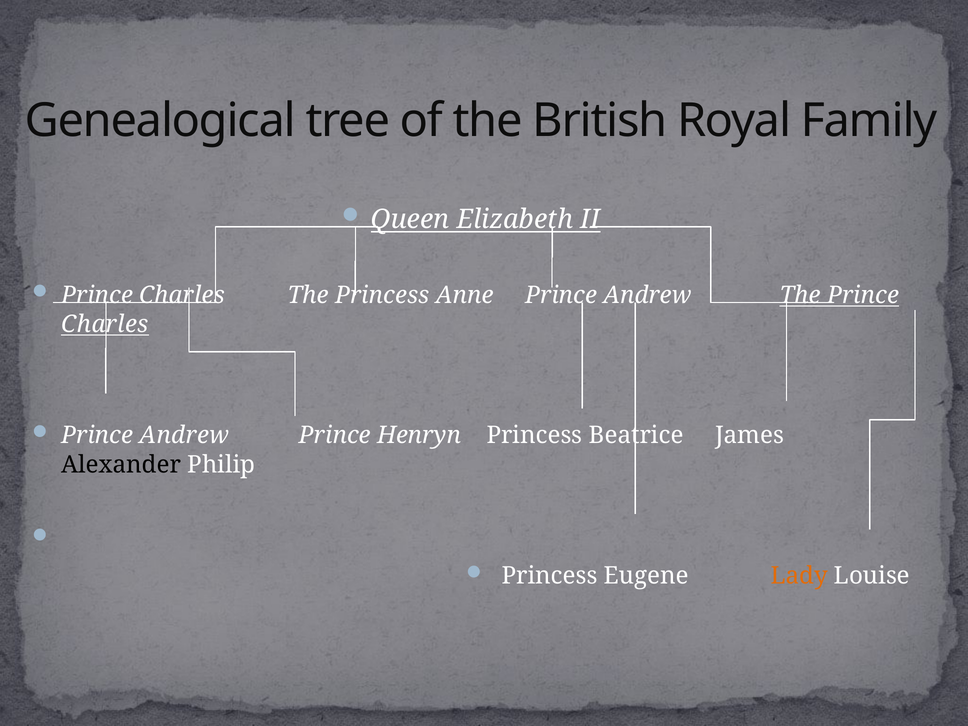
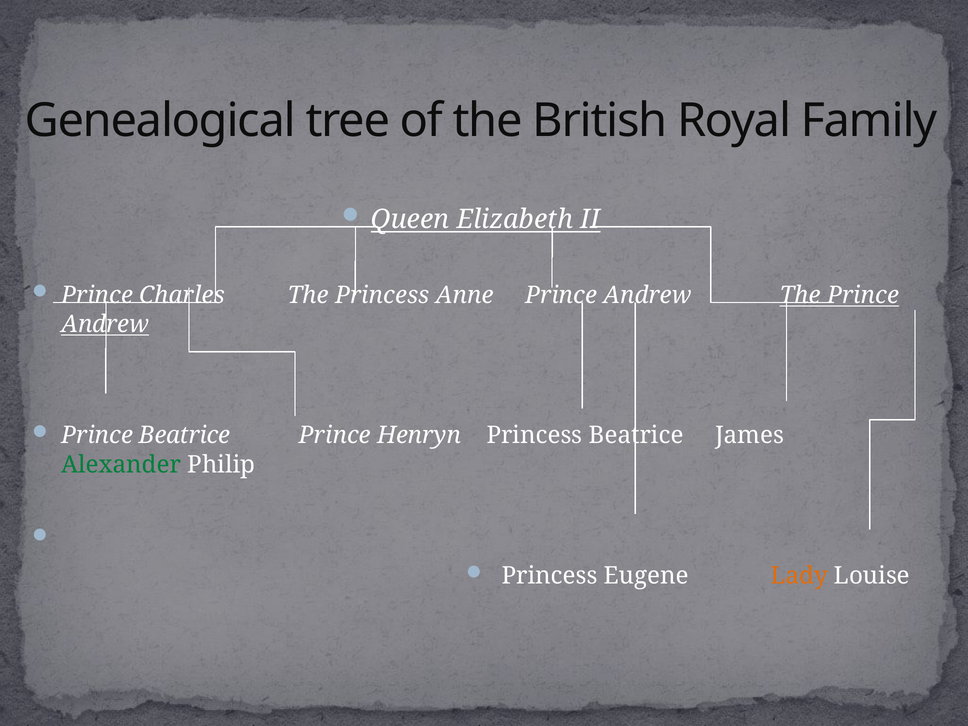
Charles at (105, 324): Charles -> Andrew
Andrew at (184, 436): Andrew -> Beatrice
Alexander colour: black -> green
